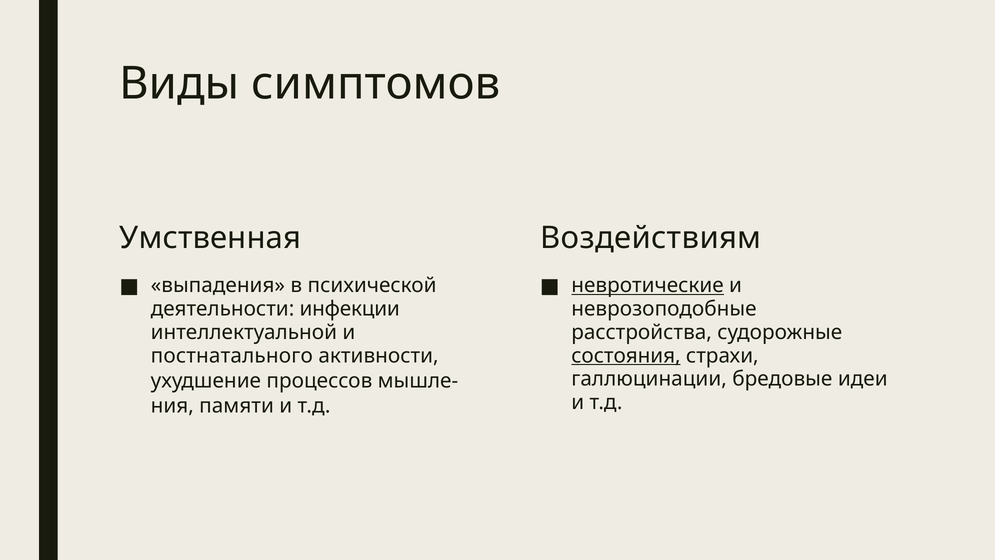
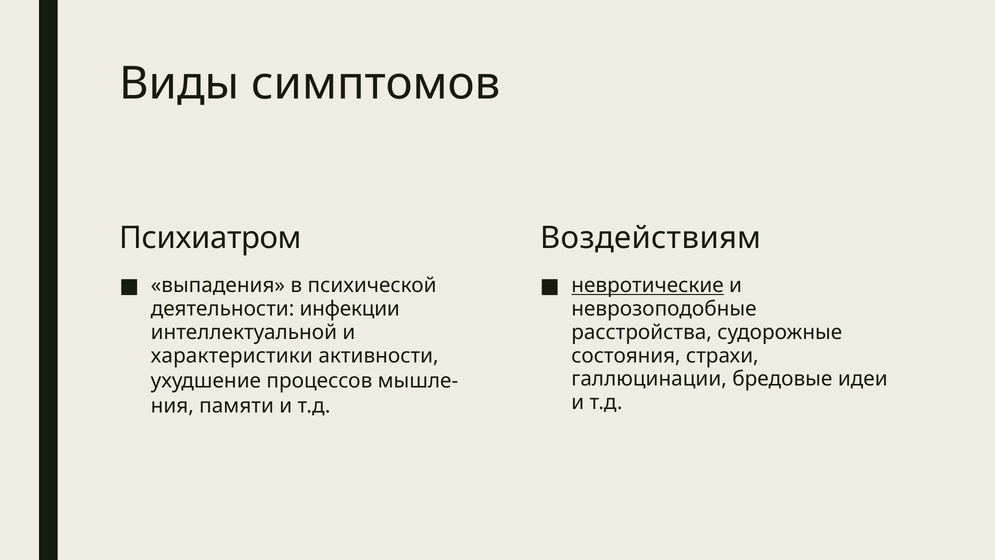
Умственная: Умственная -> Психиатром
постнатального: постнатального -> характеристики
состояния underline: present -> none
